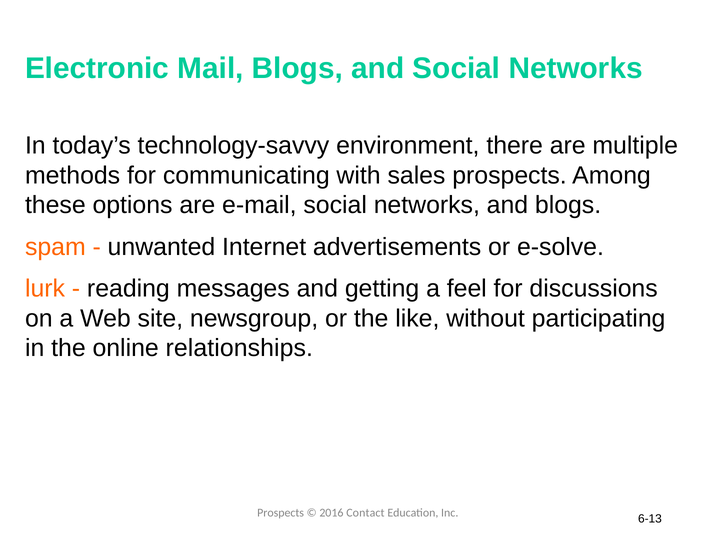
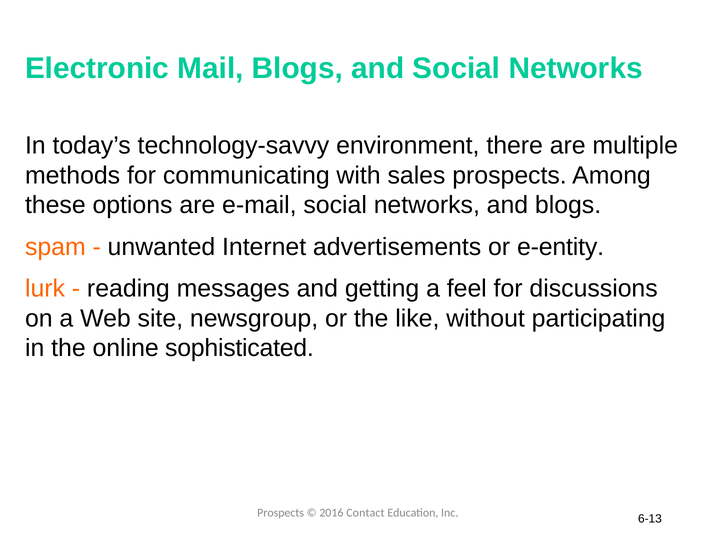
e-solve: e-solve -> e-entity
relationships: relationships -> sophisticated
